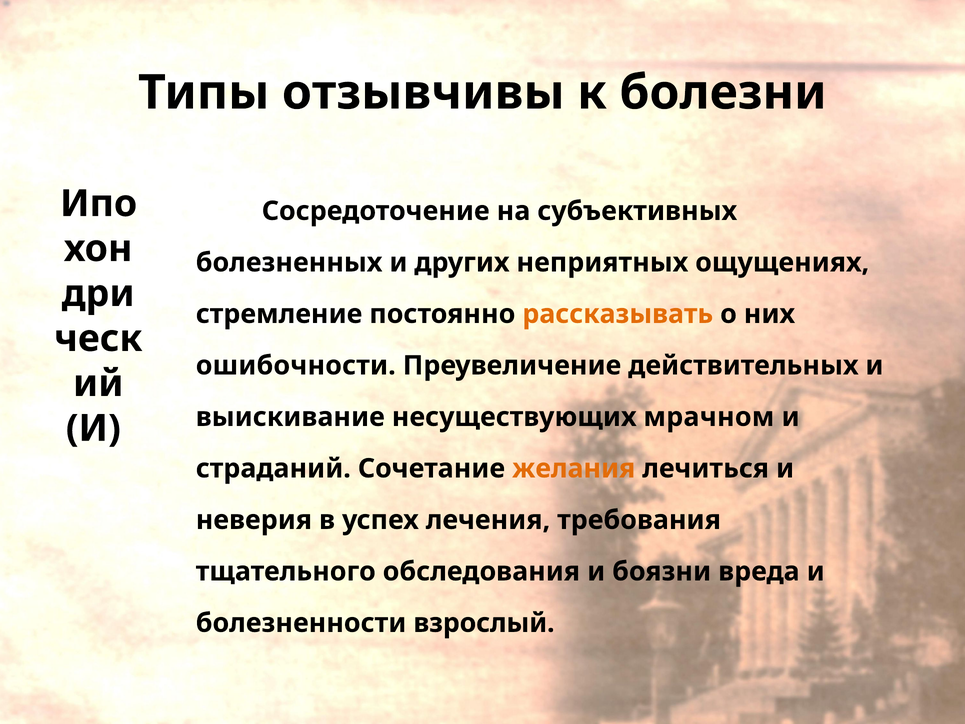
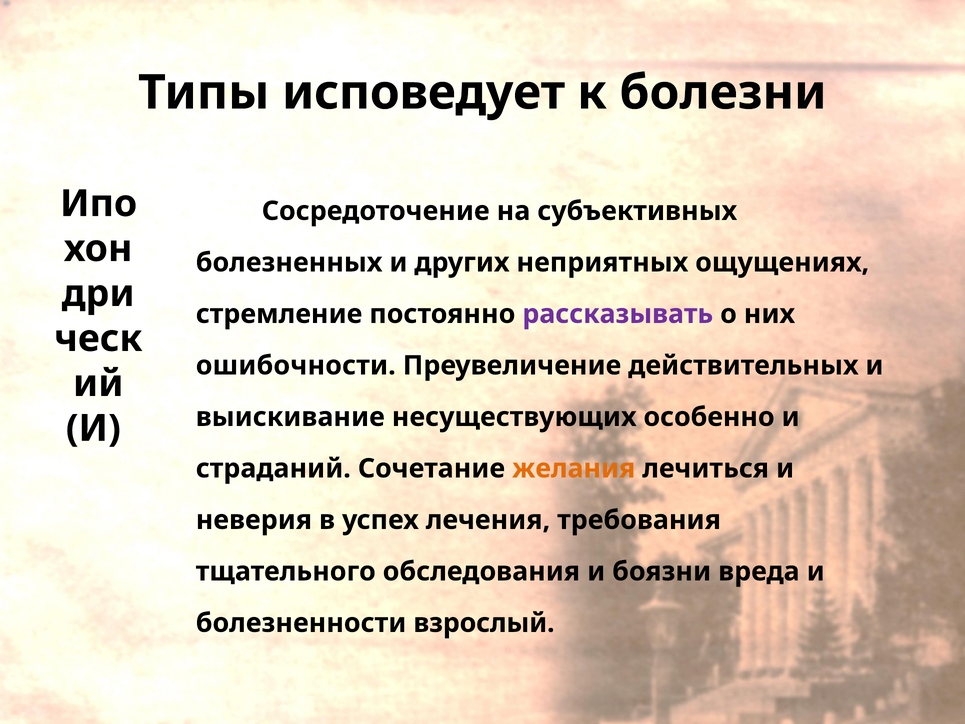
отзывчивы: отзывчивы -> исповедует
рассказывать colour: orange -> purple
мрачном: мрачном -> особенно
